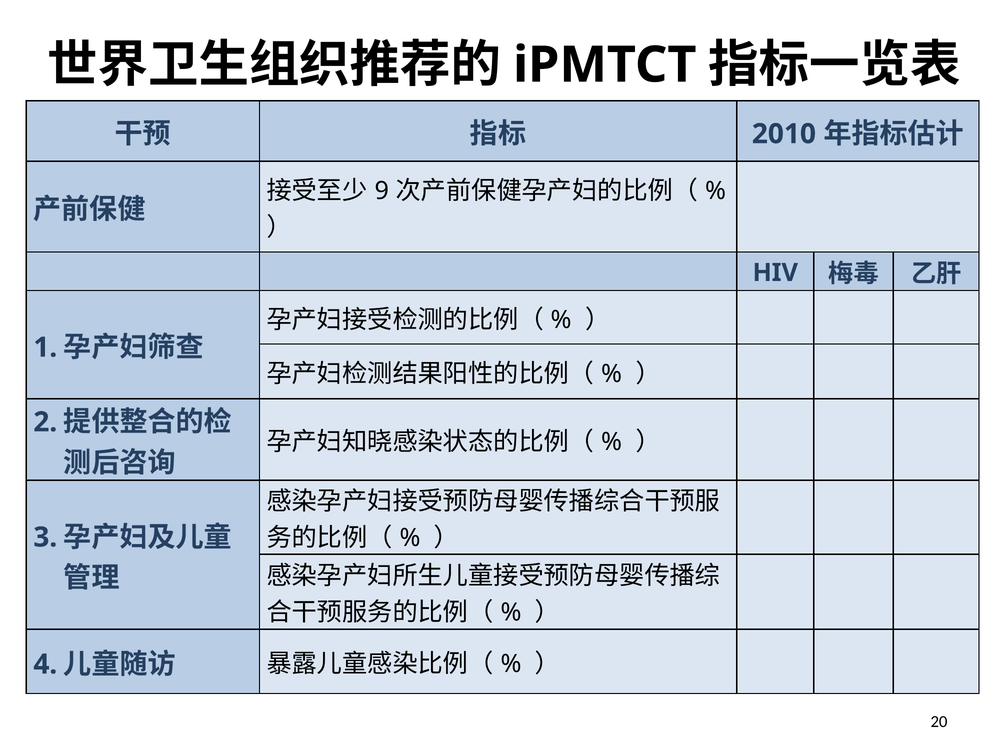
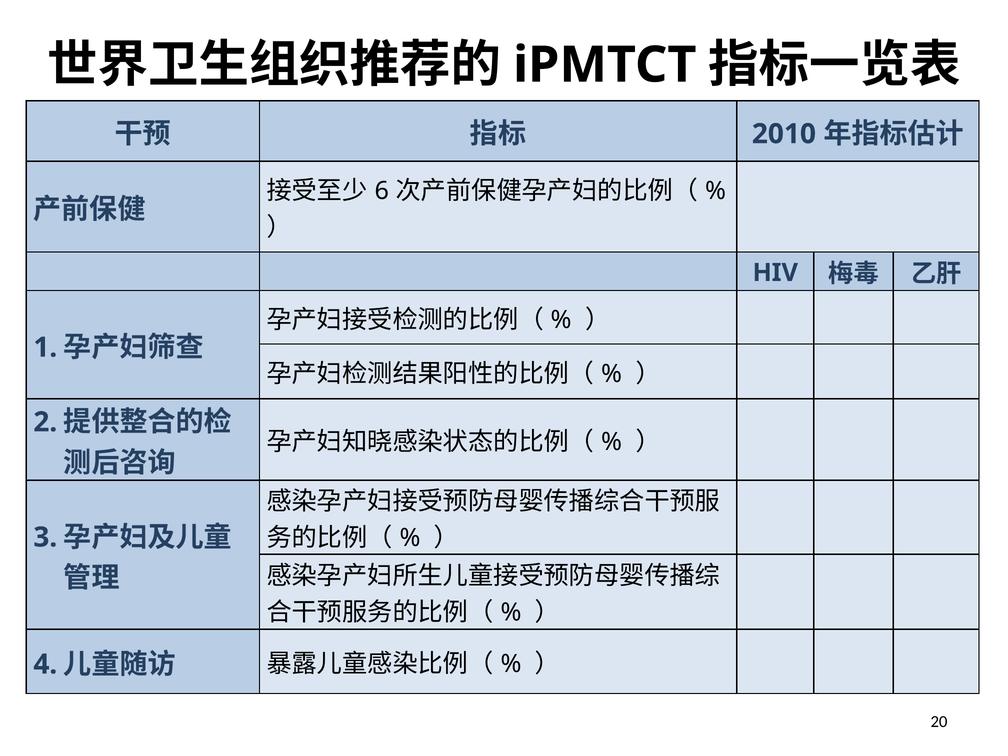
9: 9 -> 6
